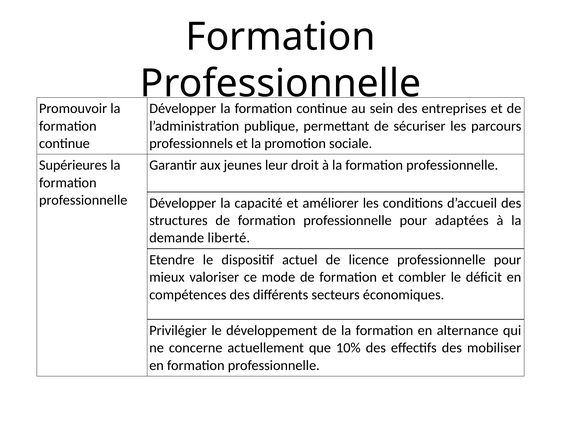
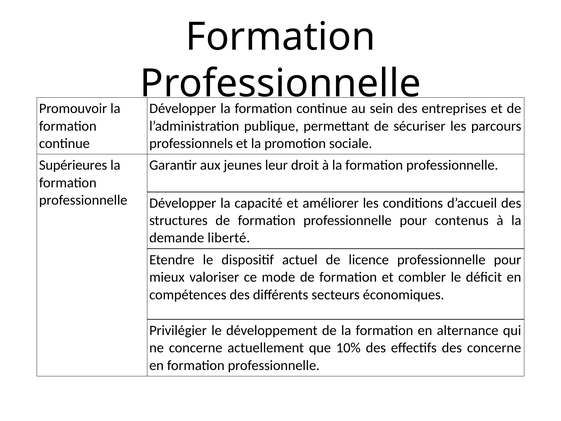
adaptées: adaptées -> contenus
des mobiliser: mobiliser -> concerne
